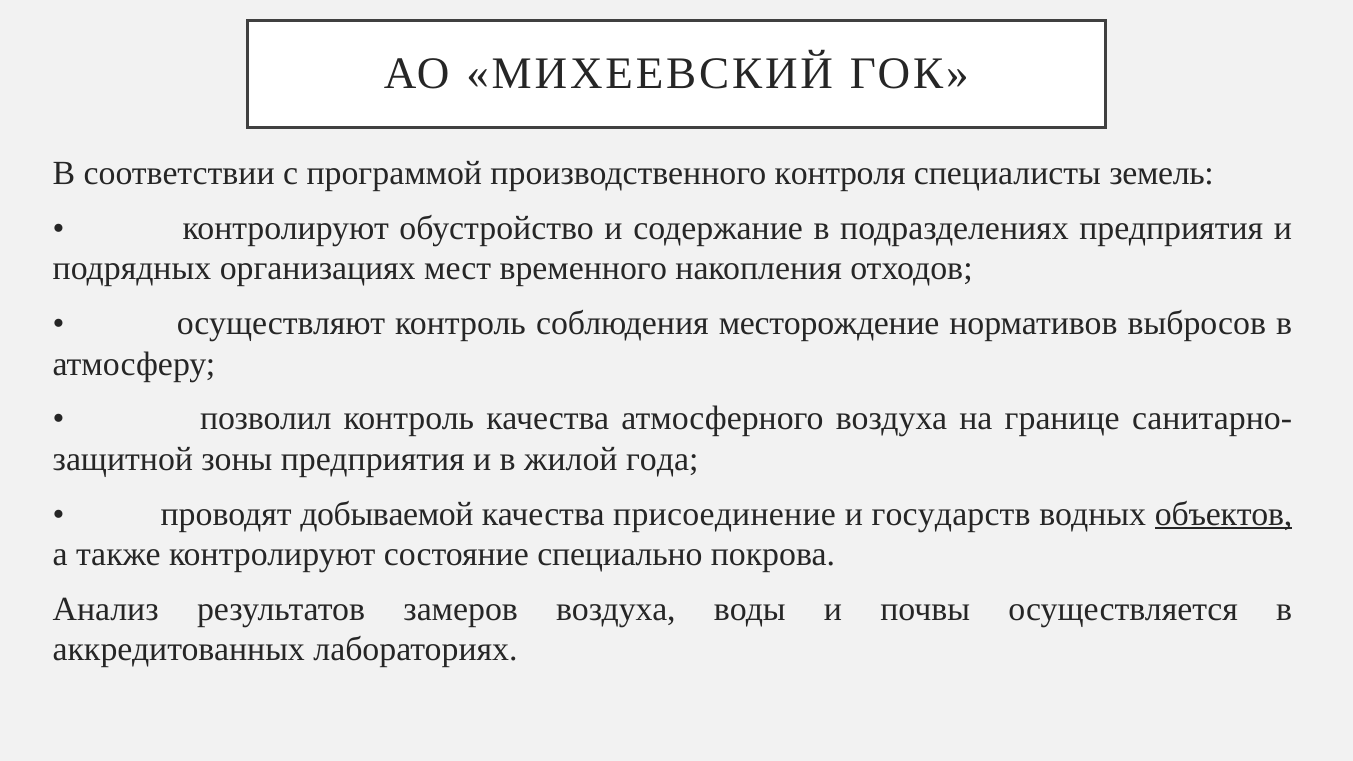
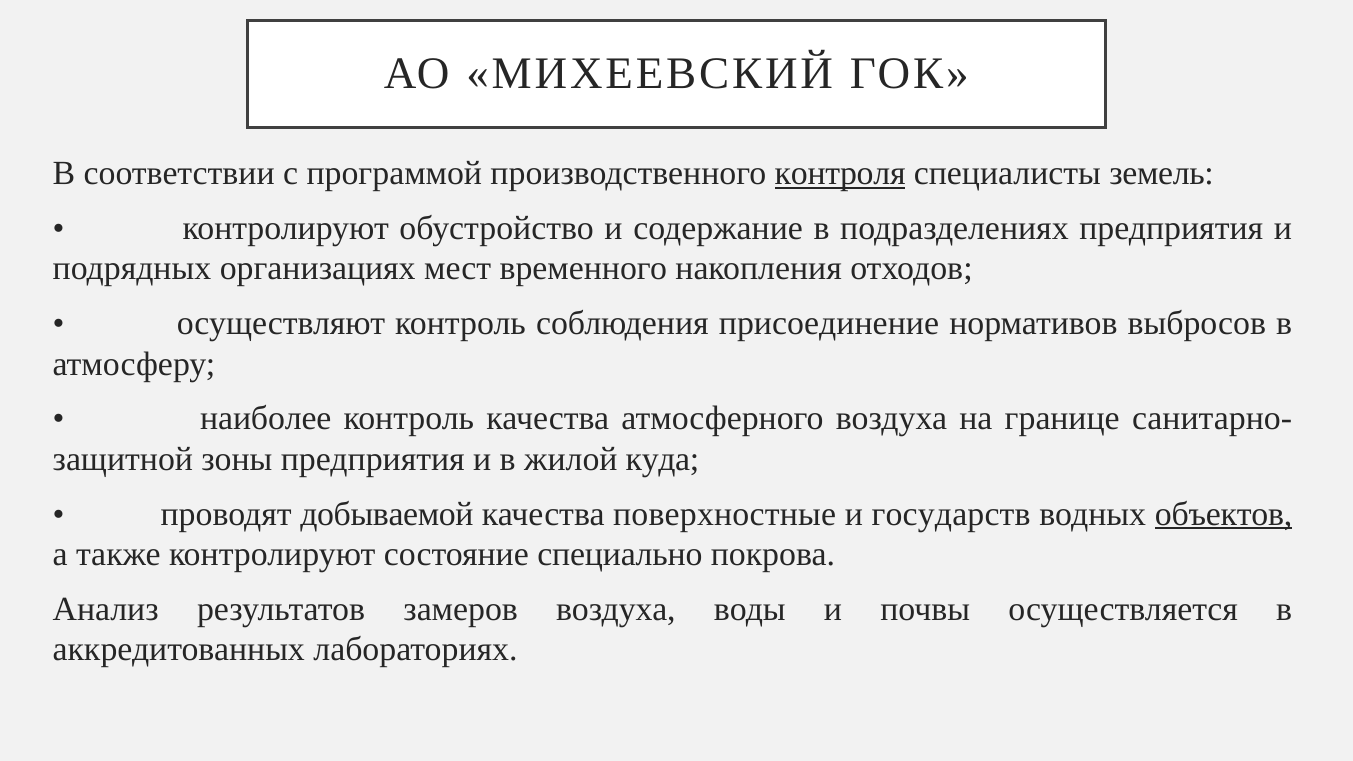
контроля underline: none -> present
месторождение: месторождение -> присоединение
позволил: позволил -> наиболее
года: года -> куда
присоединение: присоединение -> поверхностные
